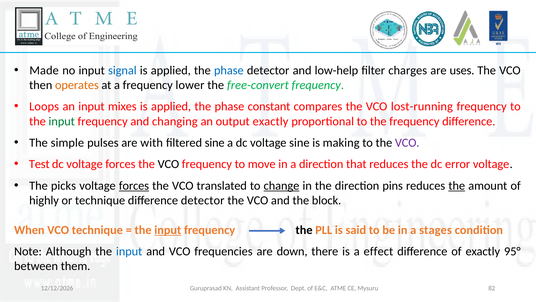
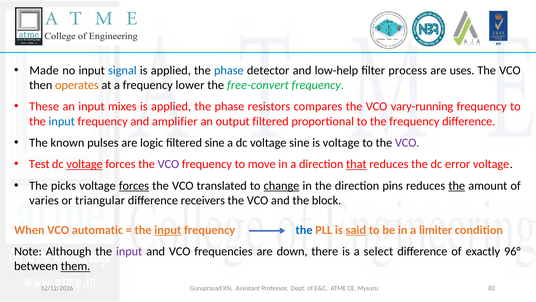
charges: charges -> process
Loops: Loops -> These
constant: constant -> resistors
lost-running: lost-running -> vary-running
input at (62, 121) colour: green -> blue
changing: changing -> amplifier
output exactly: exactly -> filtered
simple: simple -> known
with: with -> logic
is making: making -> voltage
voltage at (85, 164) underline: none -> present
VCO at (168, 164) colour: black -> purple
that underline: none -> present
highly: highly -> varies
or technique: technique -> triangular
difference detector: detector -> receivers
VCO technique: technique -> automatic
the at (304, 230) colour: black -> blue
said underline: none -> present
stages: stages -> limiter
input at (129, 251) colour: blue -> purple
effect: effect -> select
95°: 95° -> 96°
them underline: none -> present
